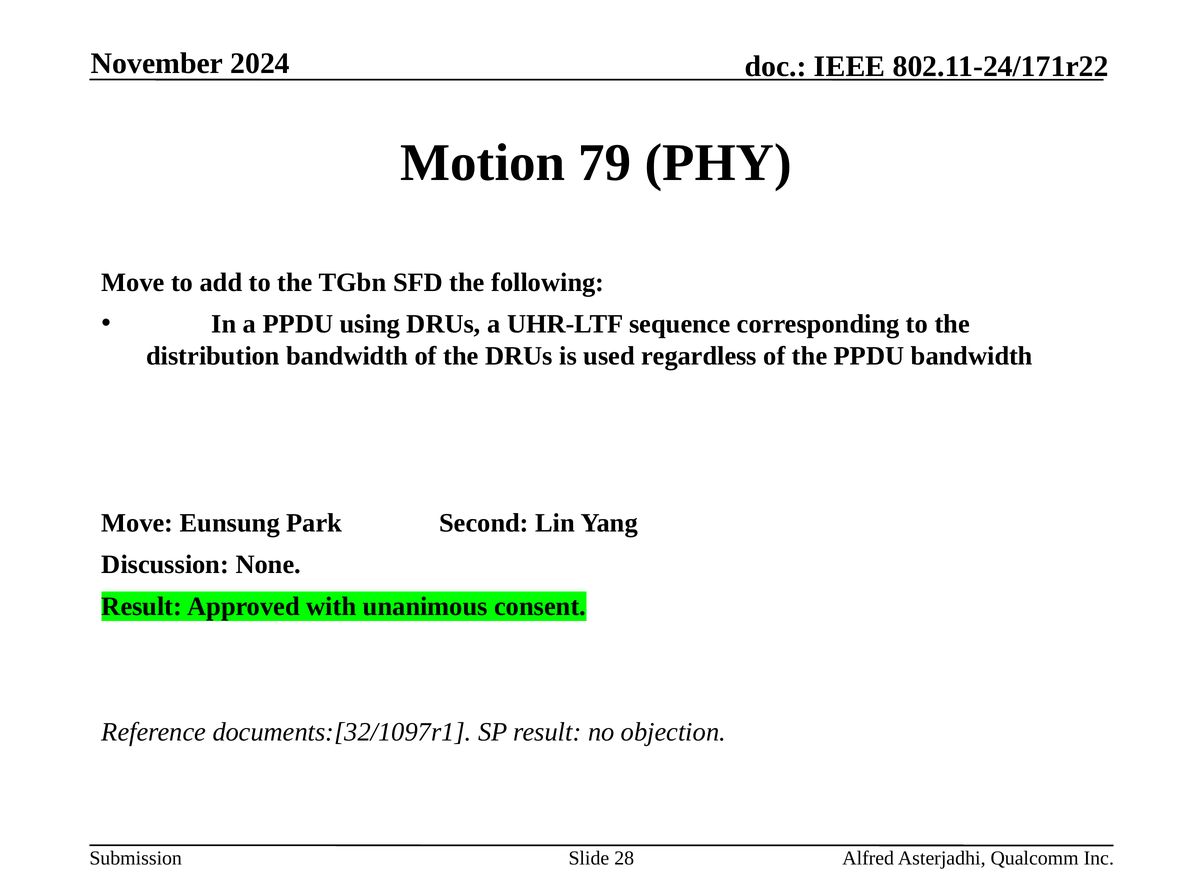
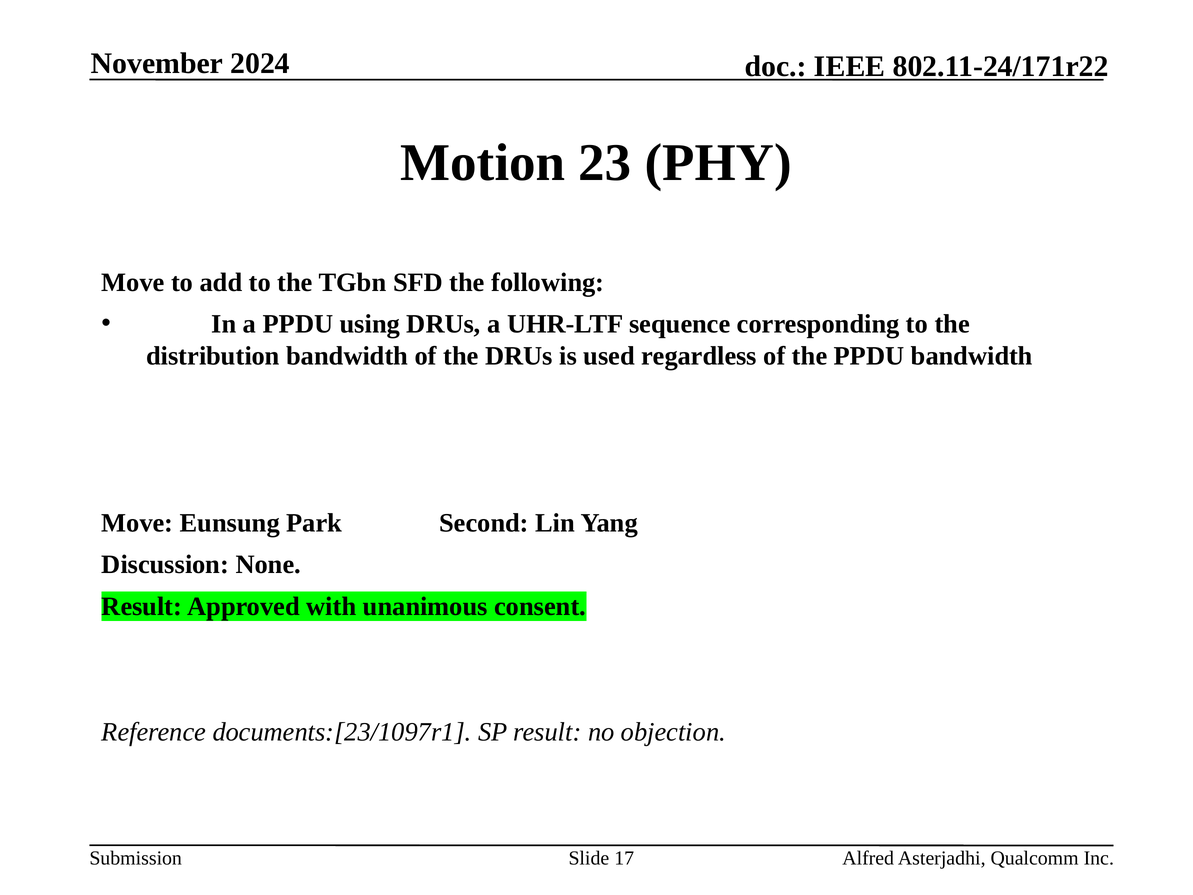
79: 79 -> 23
documents:[32/1097r1: documents:[32/1097r1 -> documents:[23/1097r1
28: 28 -> 17
